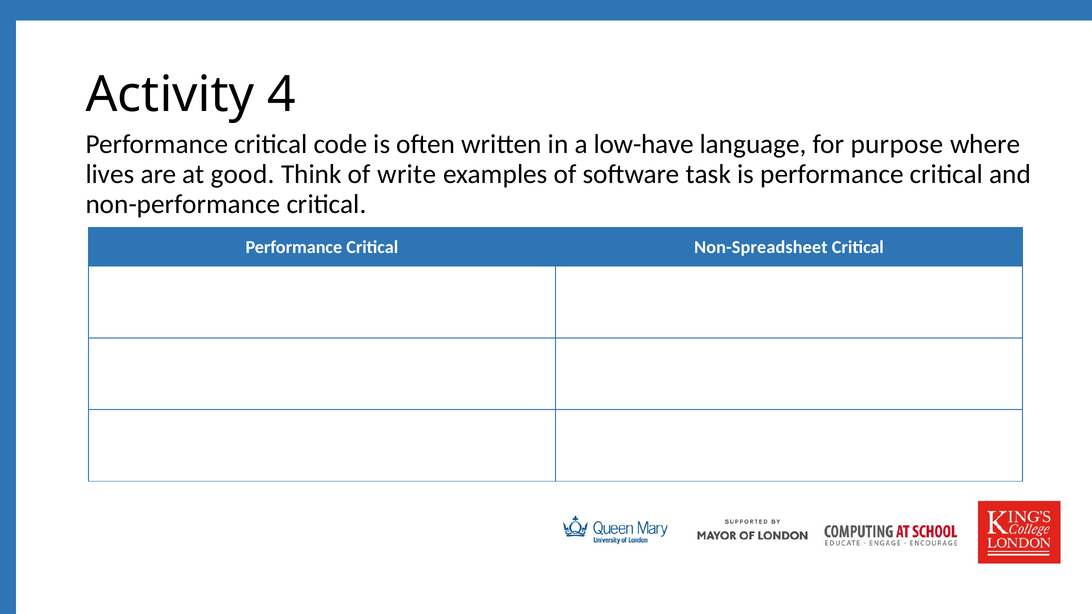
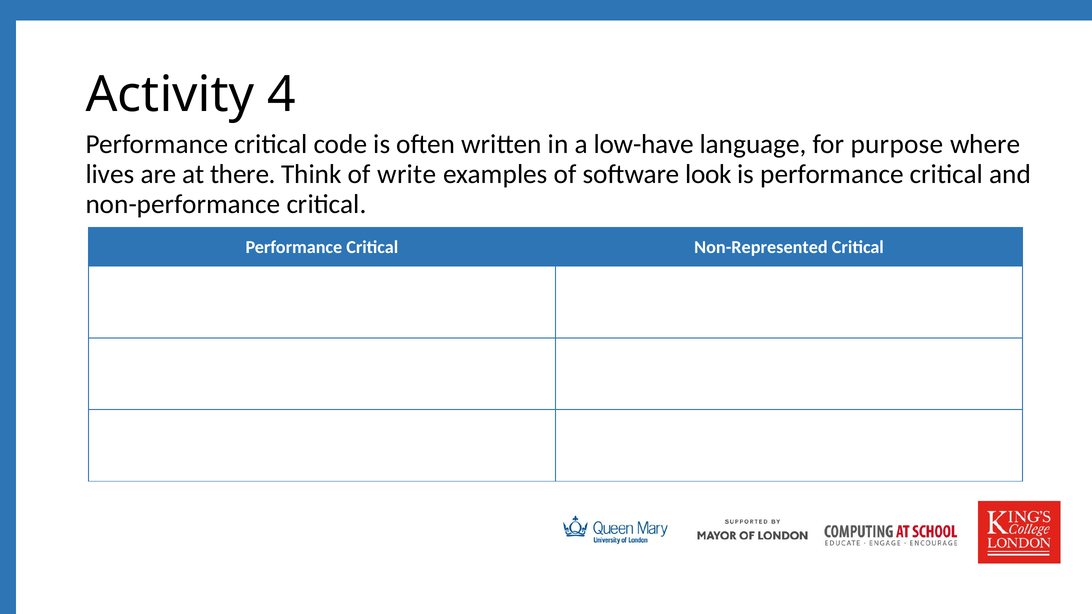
good: good -> there
task: task -> look
Non-Spreadsheet: Non-Spreadsheet -> Non-Represented
